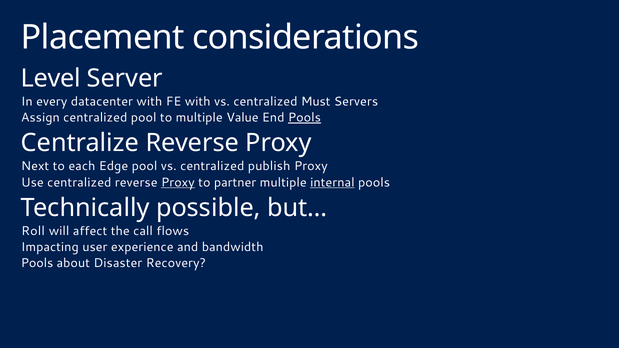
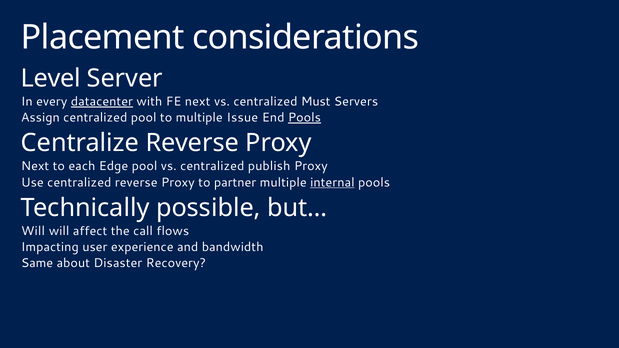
datacenter underline: none -> present
FE with: with -> next
Value: Value -> Issue
Proxy at (178, 182) underline: present -> none
Roll at (33, 231): Roll -> Will
Pools at (37, 263): Pools -> Same
